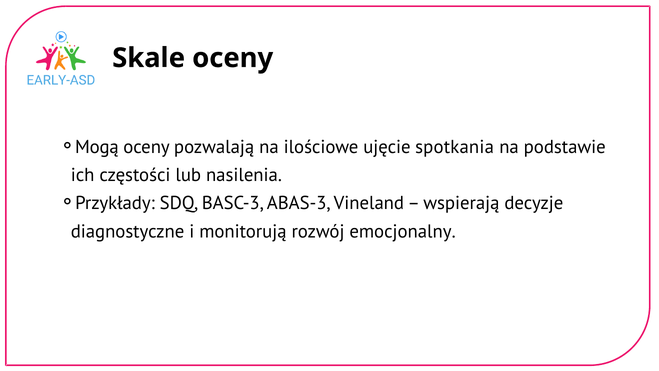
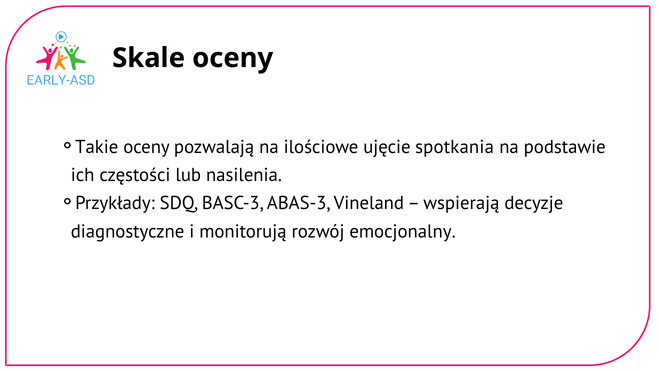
Mogą: Mogą -> Takie
